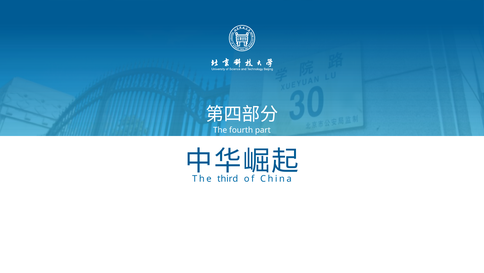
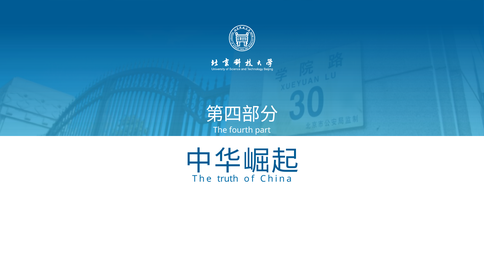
third: third -> truth
